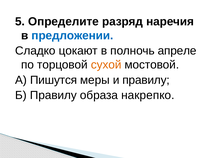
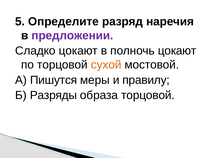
предложении colour: blue -> purple
полночь апреле: апреле -> цокают
Б Правилу: Правилу -> Разряды
образа накрепко: накрепко -> торцовой
